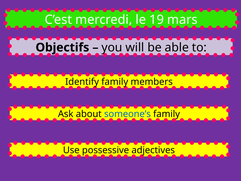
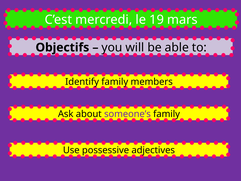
someone’s colour: blue -> purple
